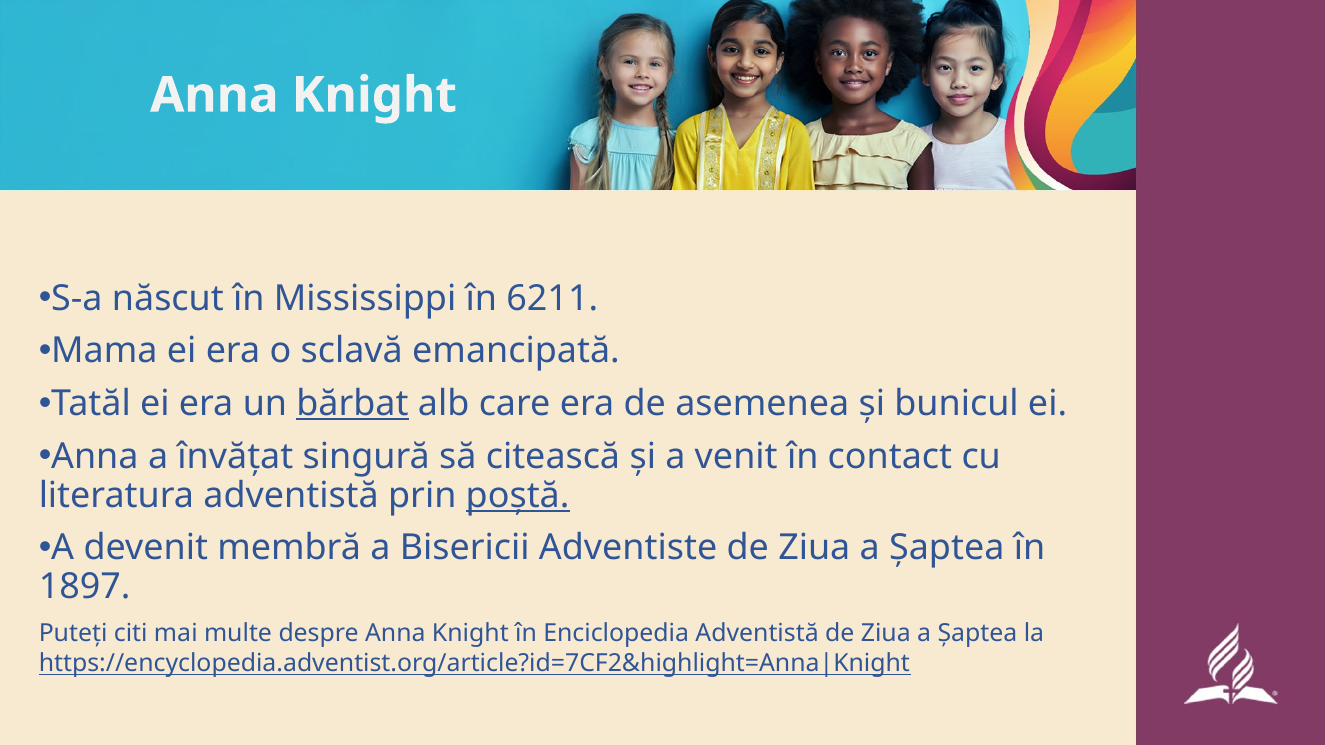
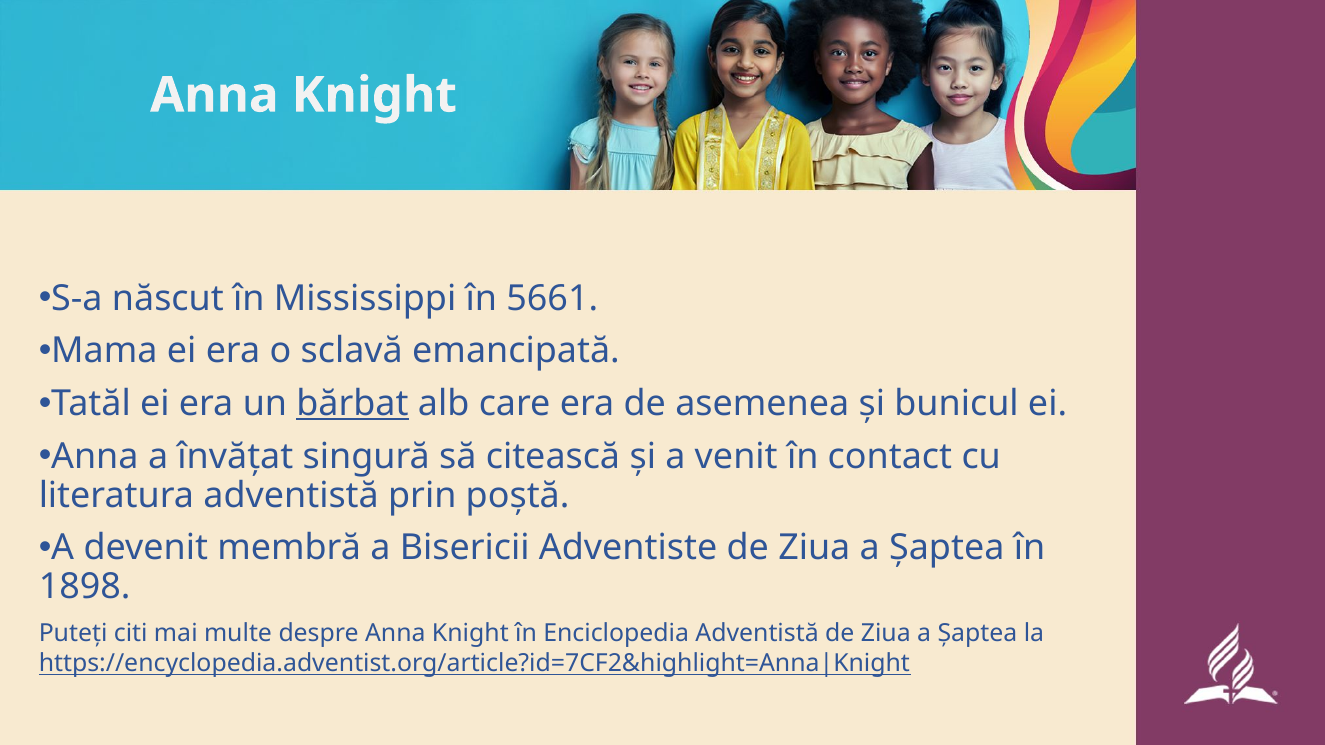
6211: 6211 -> 5661
poștă underline: present -> none
1897: 1897 -> 1898
